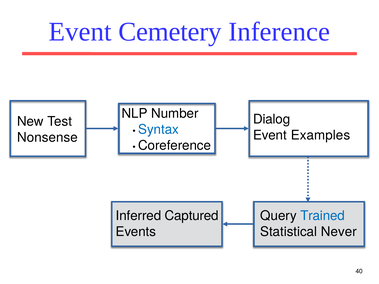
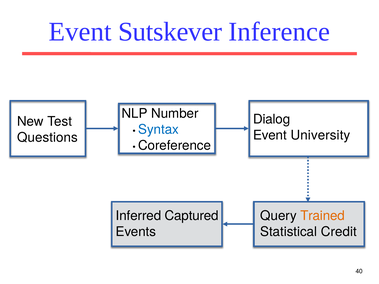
Cemetery: Cemetery -> Sutskever
Examples: Examples -> University
Nonsense: Nonsense -> Questions
Trained colour: blue -> orange
Never: Never -> Credit
